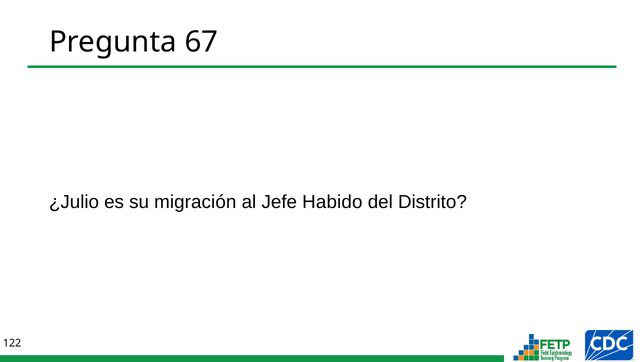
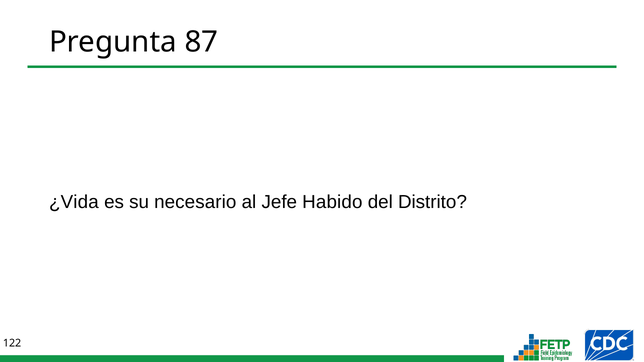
67: 67 -> 87
¿Julio: ¿Julio -> ¿Vida
migración: migración -> necesario
